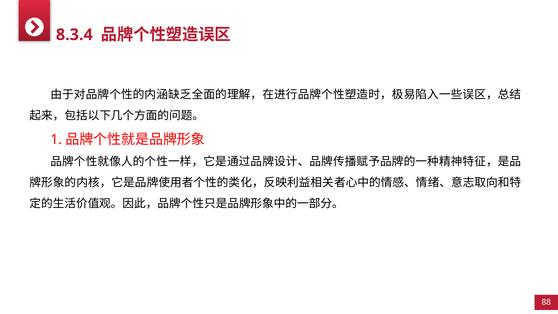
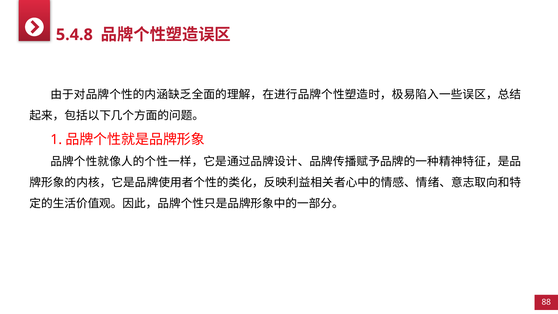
8.3.4: 8.3.4 -> 5.4.8
